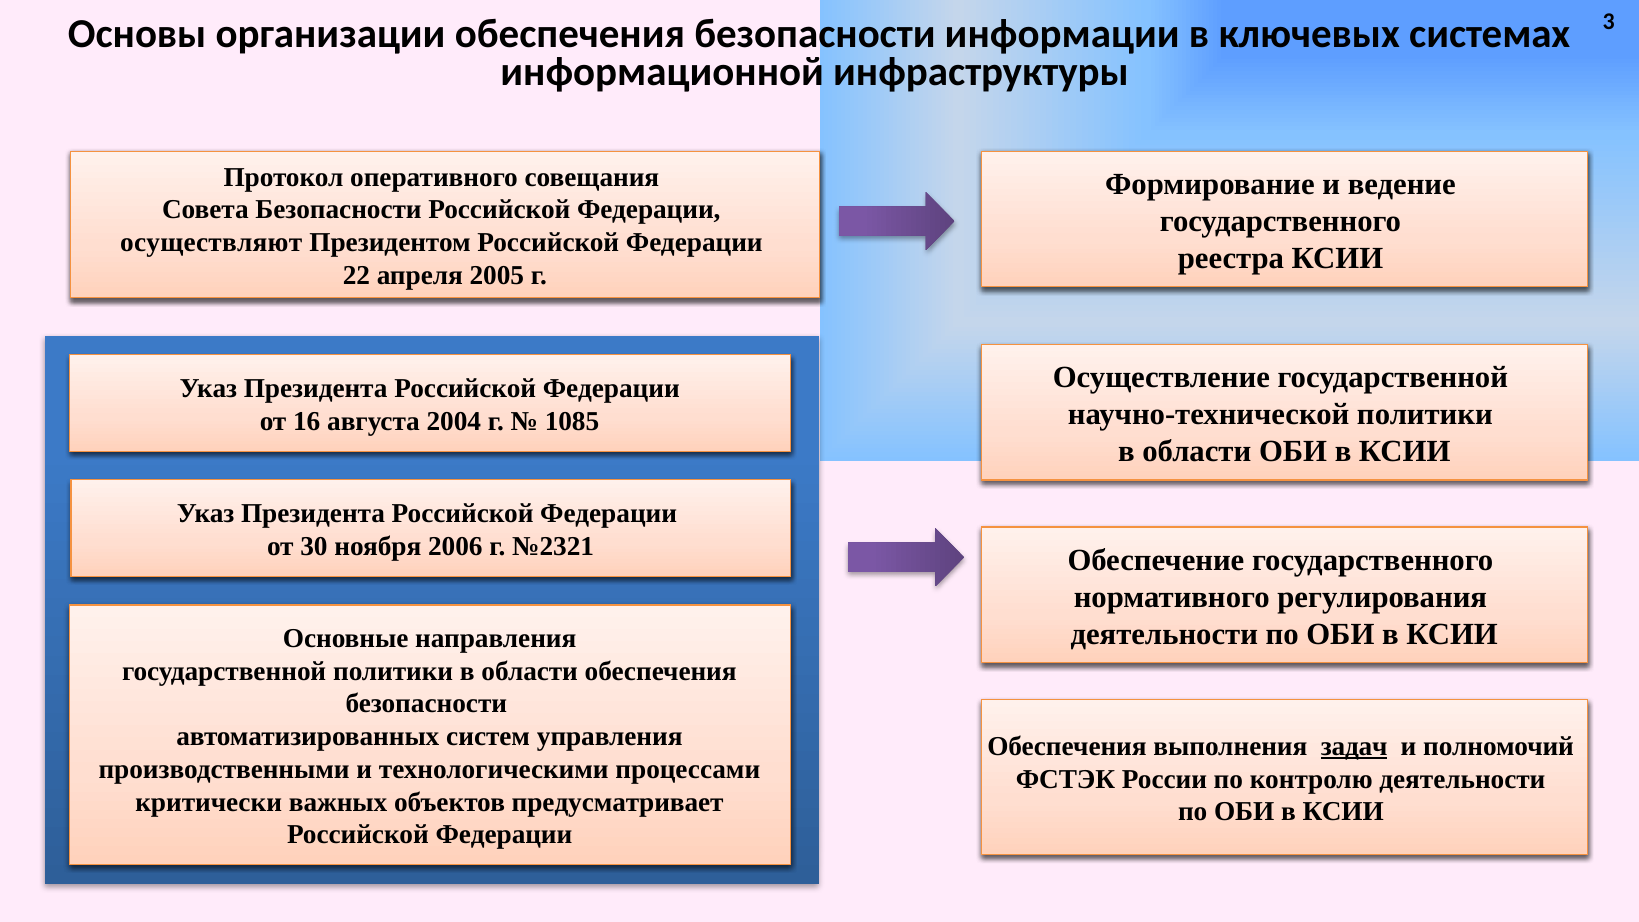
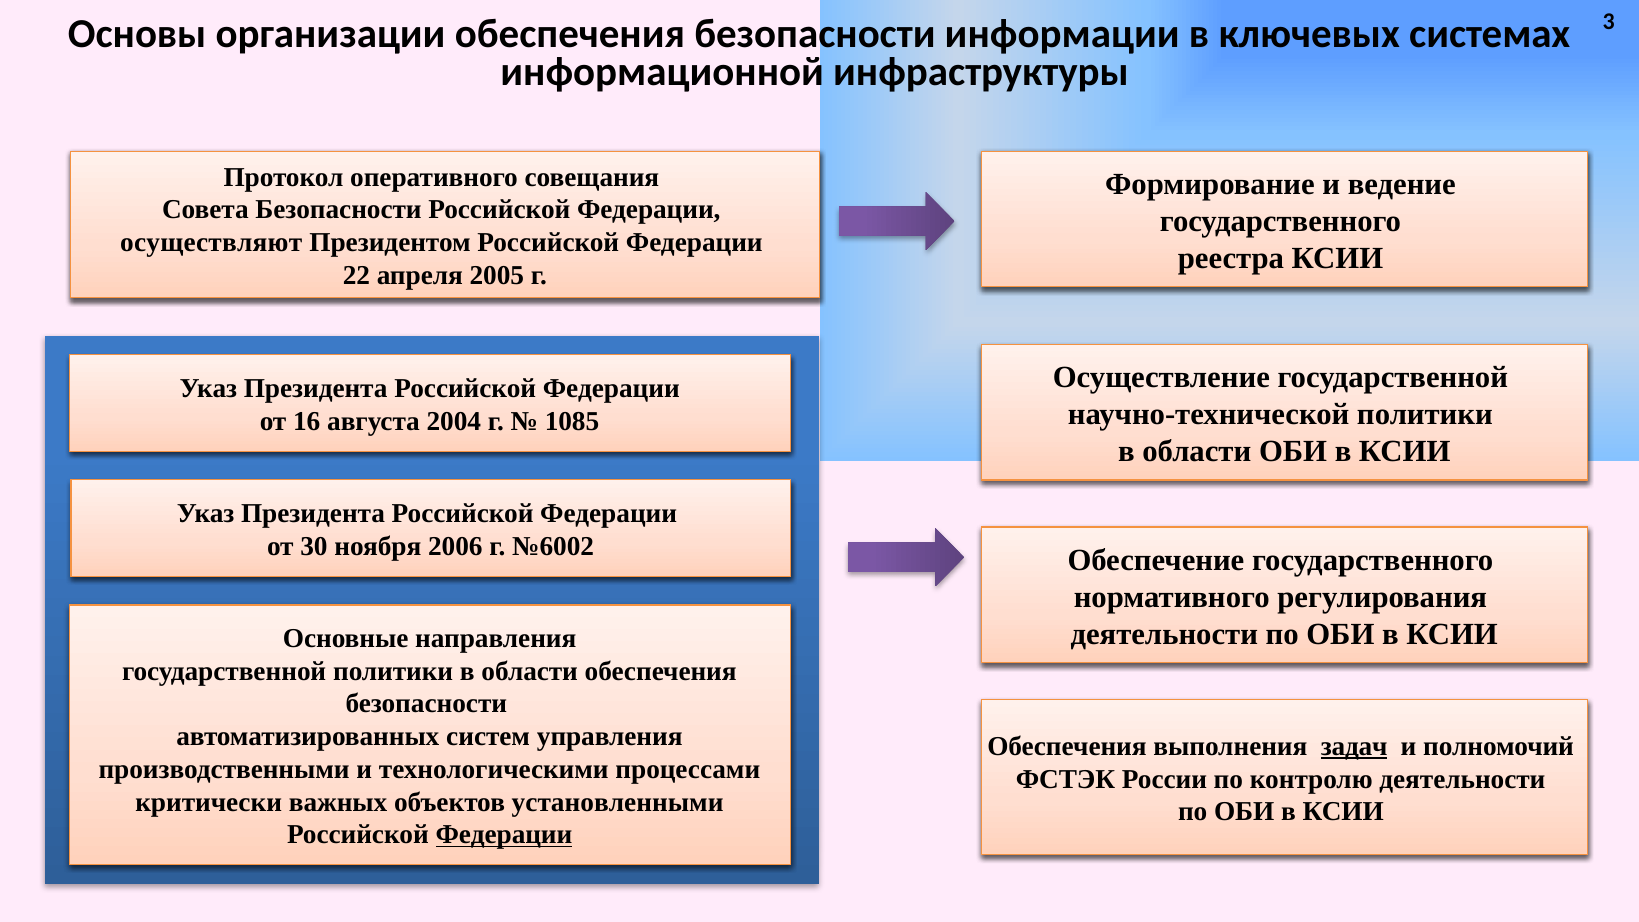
№2321: №2321 -> №6002
предусматривает: предусматривает -> установленными
Федерации at (504, 835) underline: none -> present
